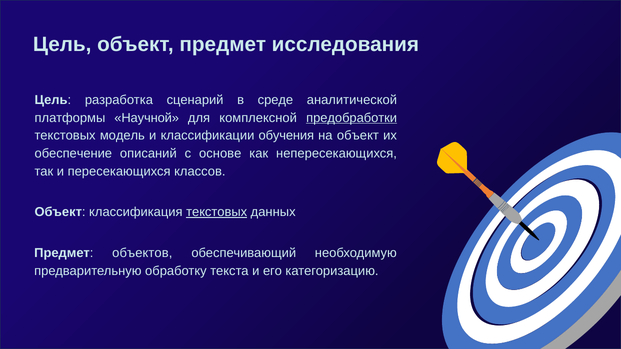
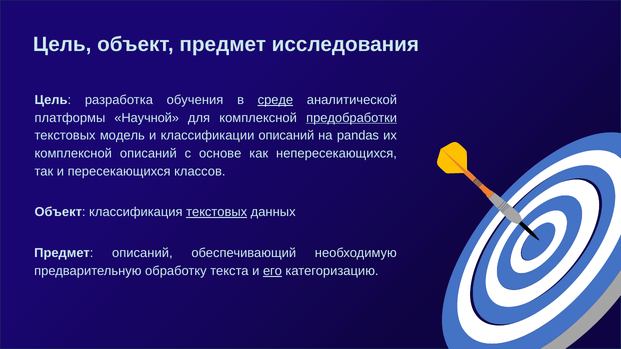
сценарий: сценарий -> обучения
среде underline: none -> present
классификации обучения: обучения -> описаний
на объект: объект -> pandas
обеспечение at (73, 154): обеспечение -> комплексной
Предмет объектов: объектов -> описаний
его underline: none -> present
